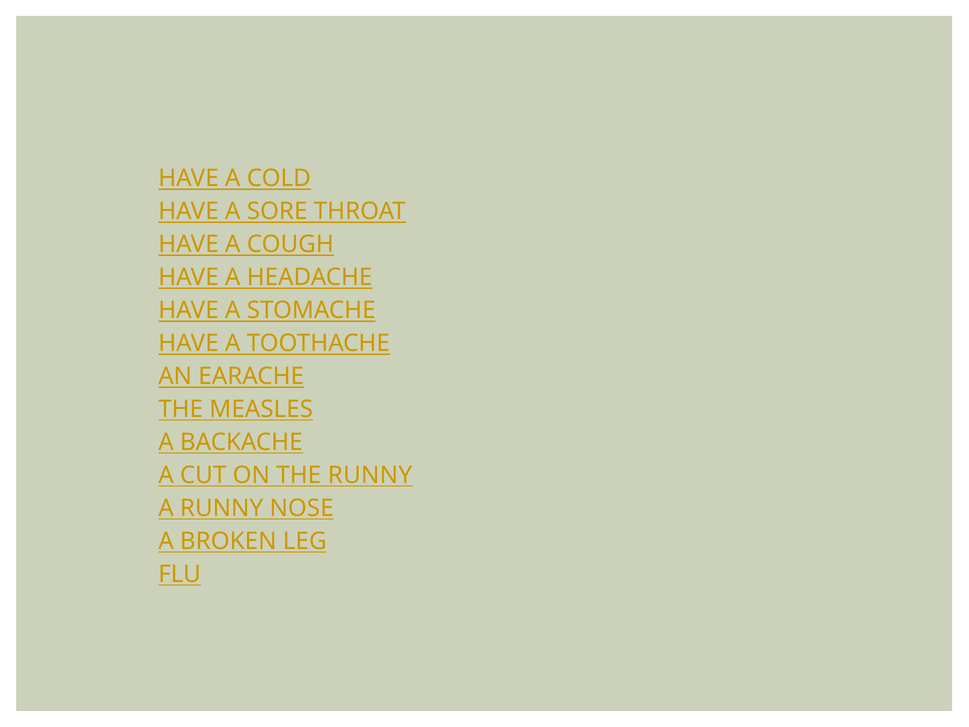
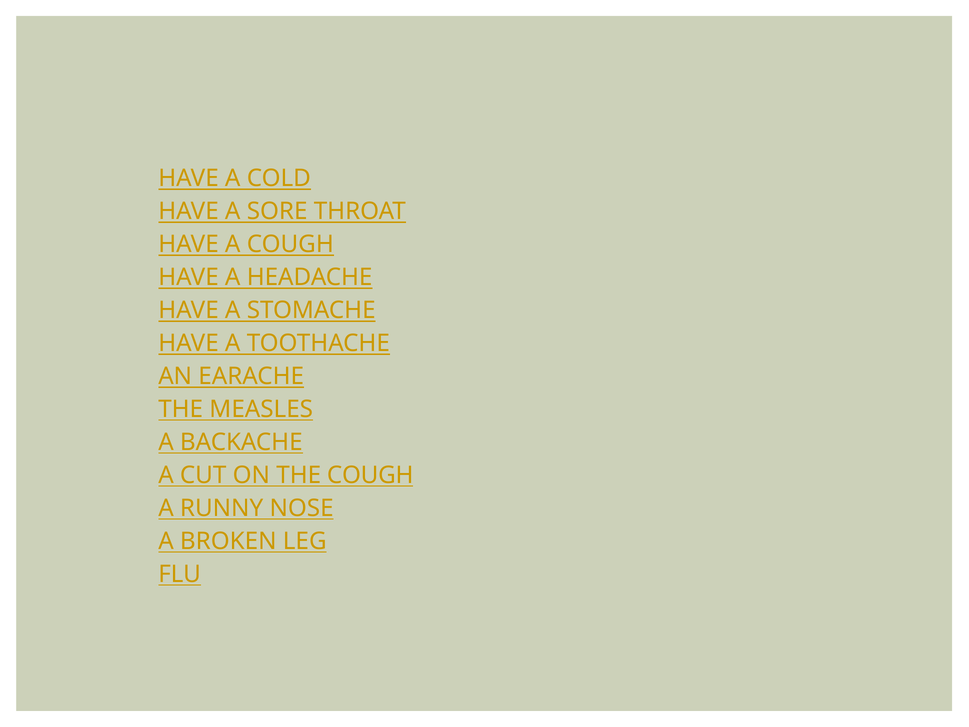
THE RUNNY: RUNNY -> COUGH
